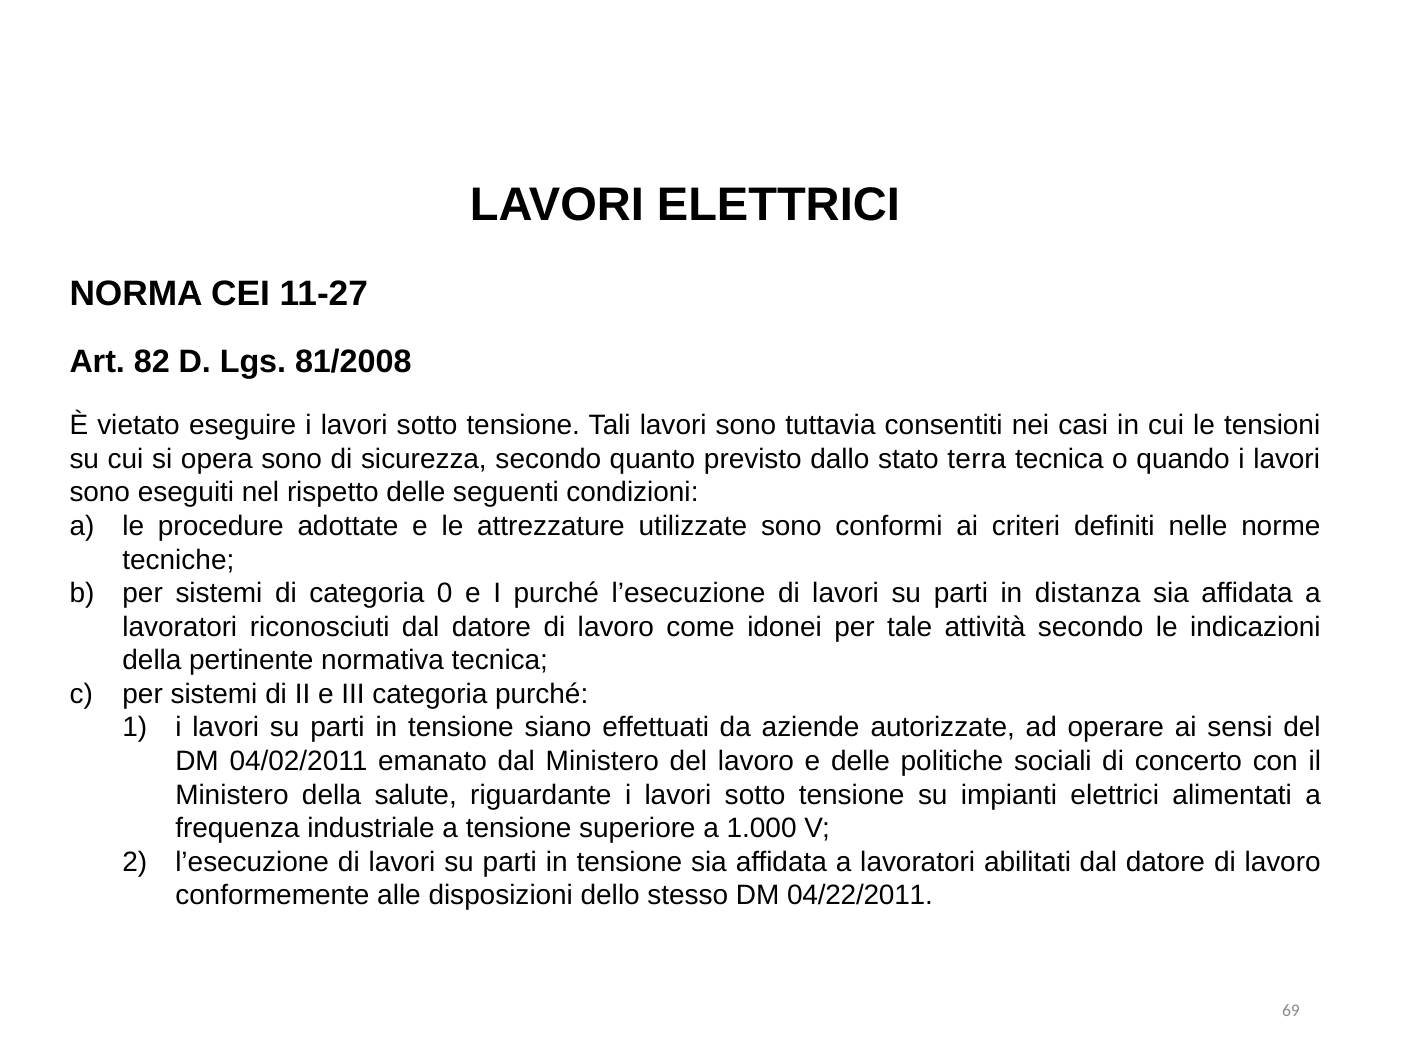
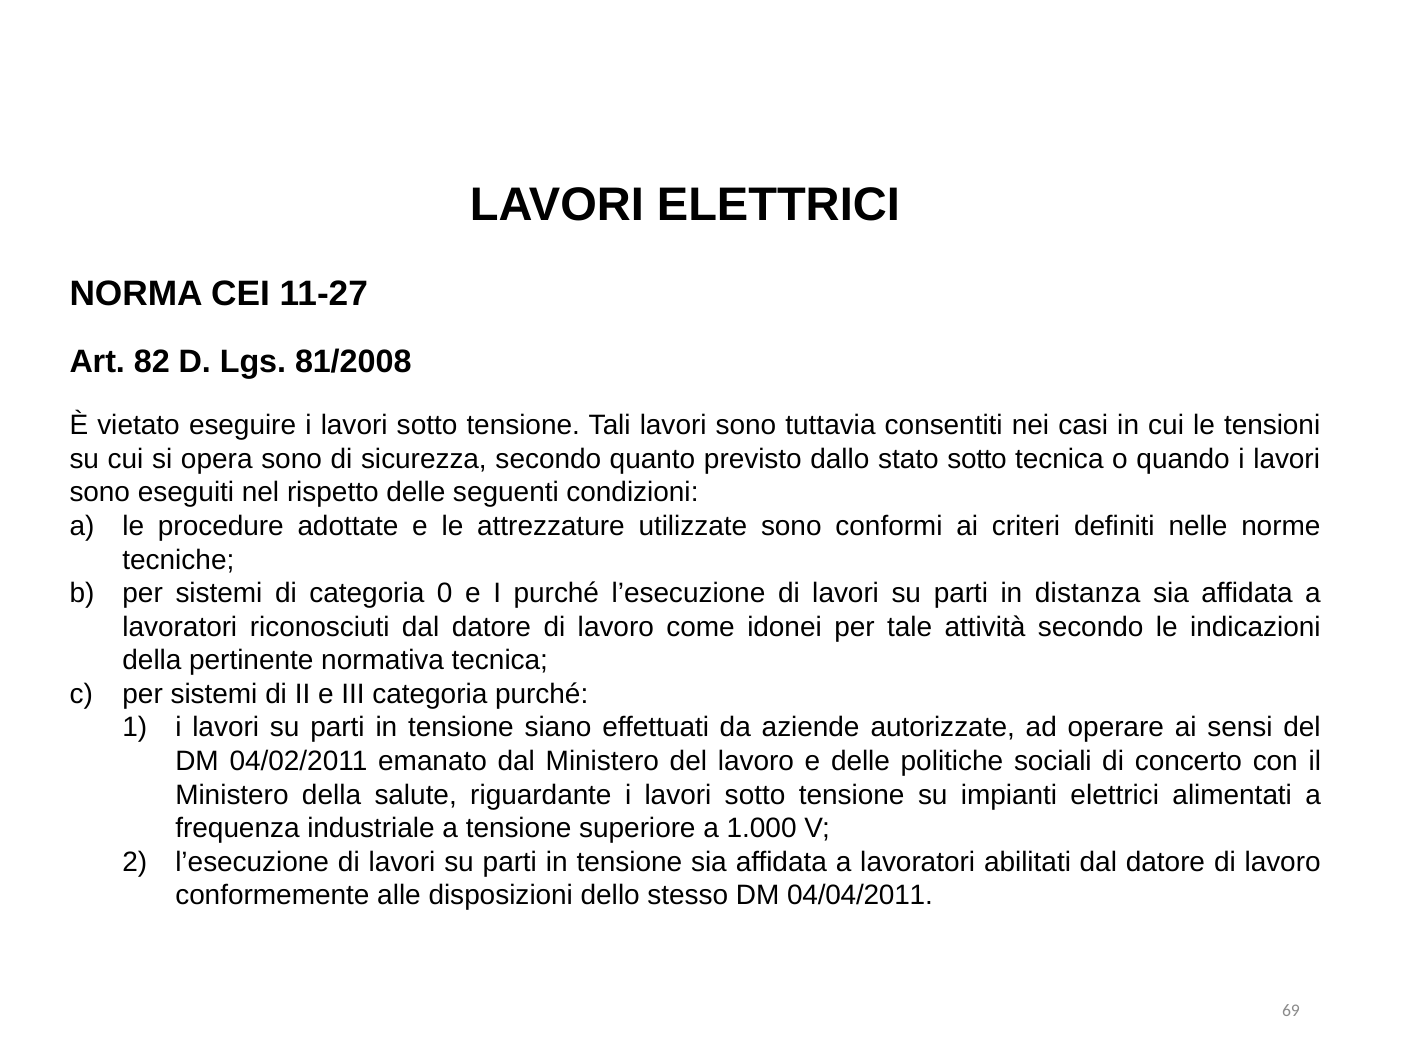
stato terra: terra -> sotto
04/22/2011: 04/22/2011 -> 04/04/2011
